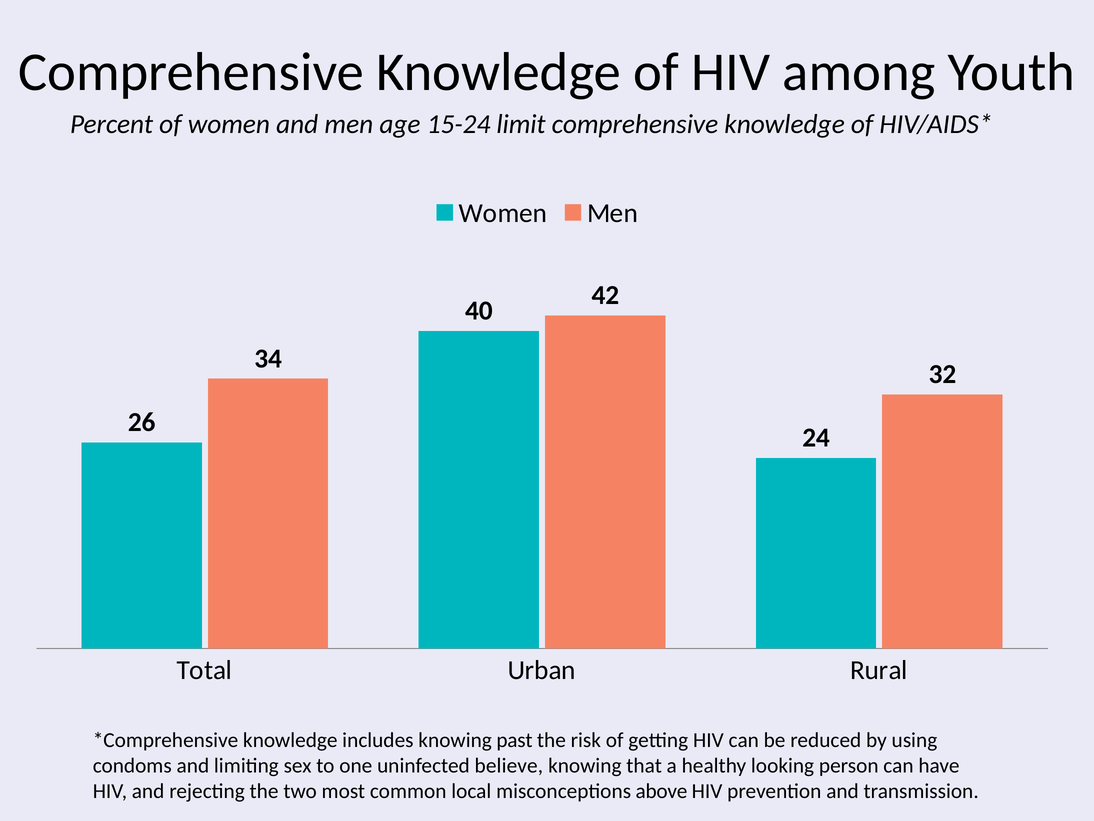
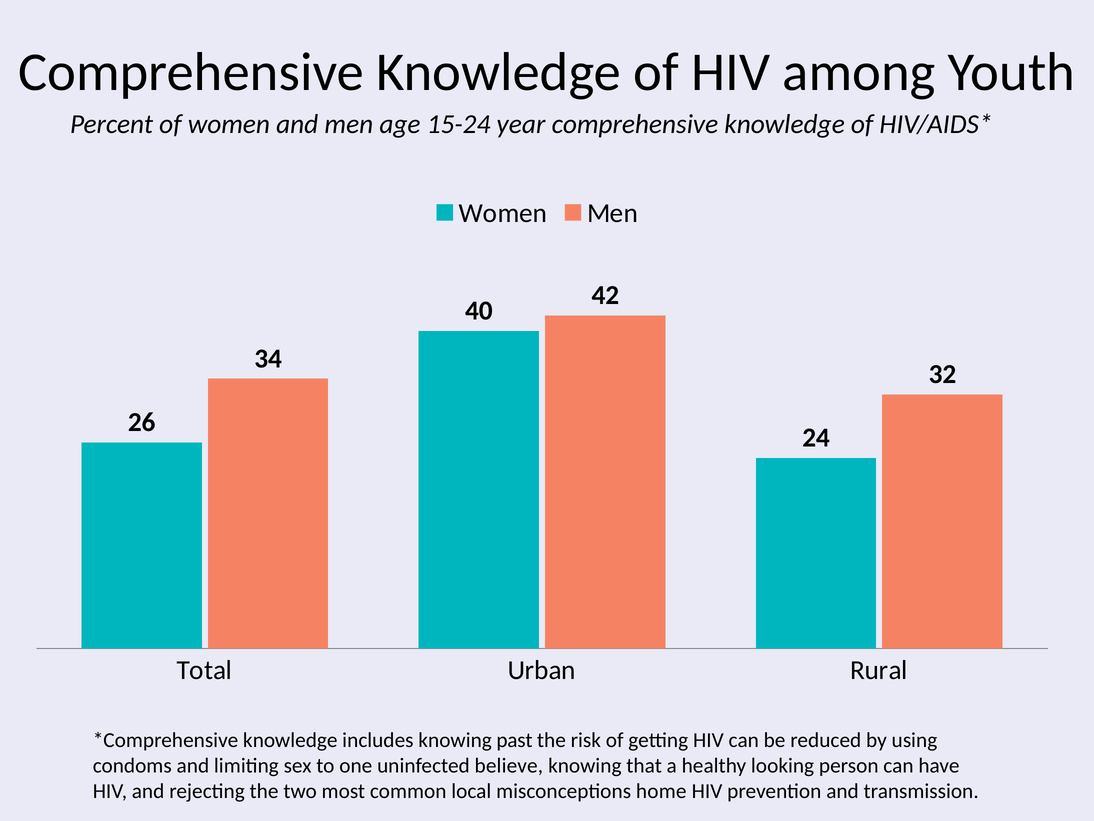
limit: limit -> year
above: above -> home
